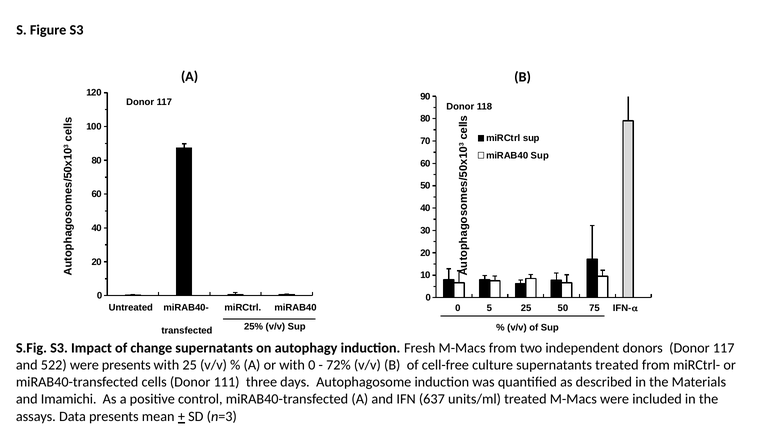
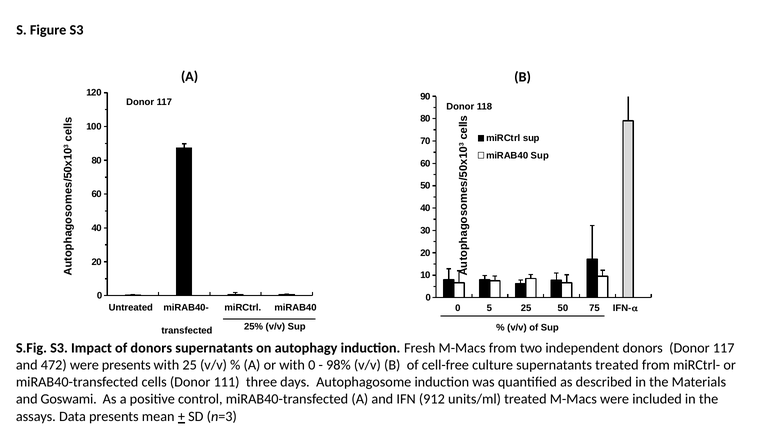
of change: change -> donors
522: 522 -> 472
72%: 72% -> 98%
Imamichi: Imamichi -> Goswami
637: 637 -> 912
